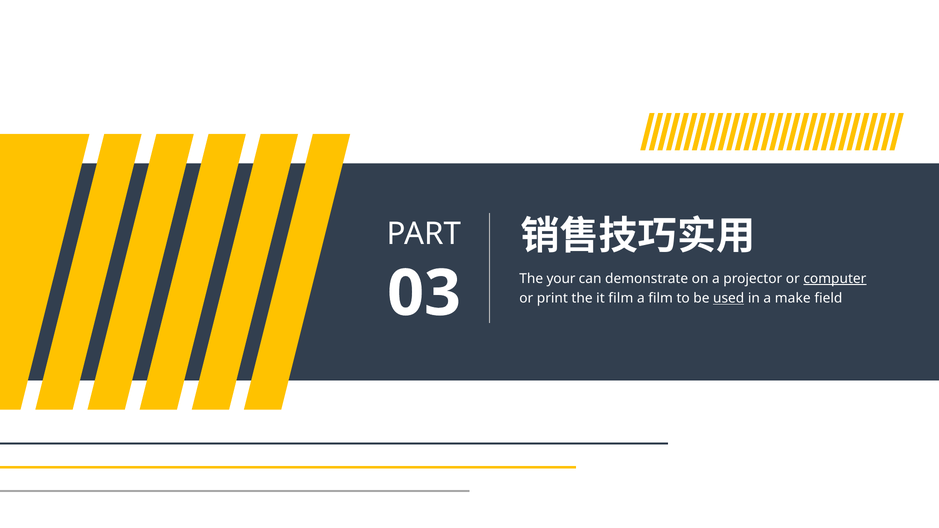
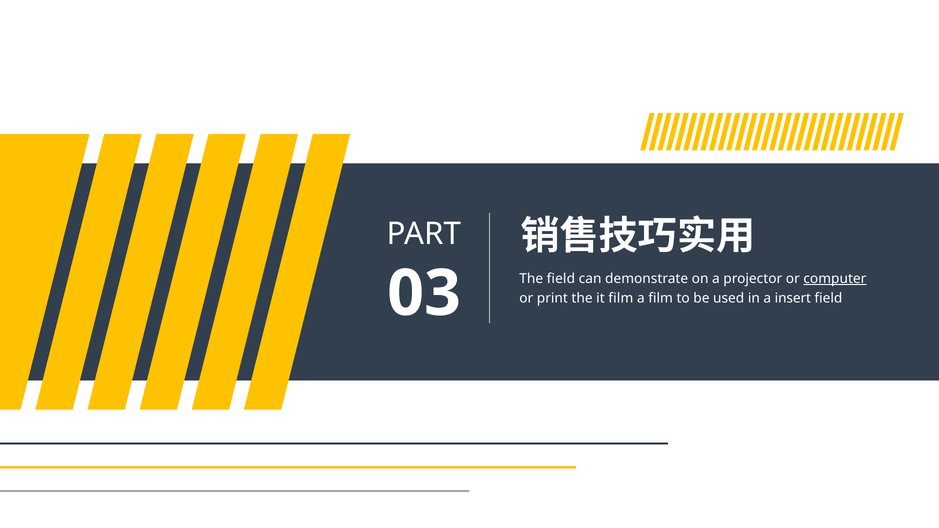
The your: your -> field
used underline: present -> none
make: make -> insert
